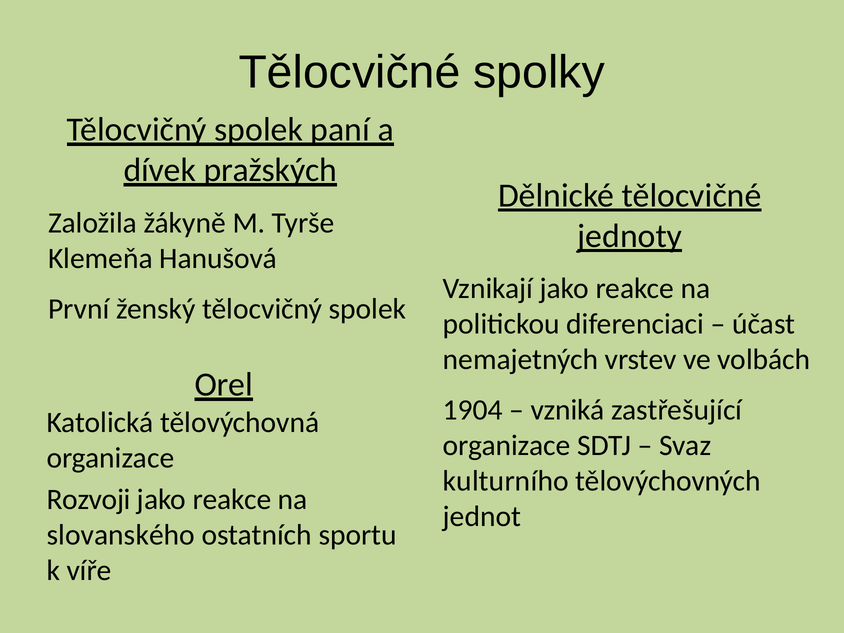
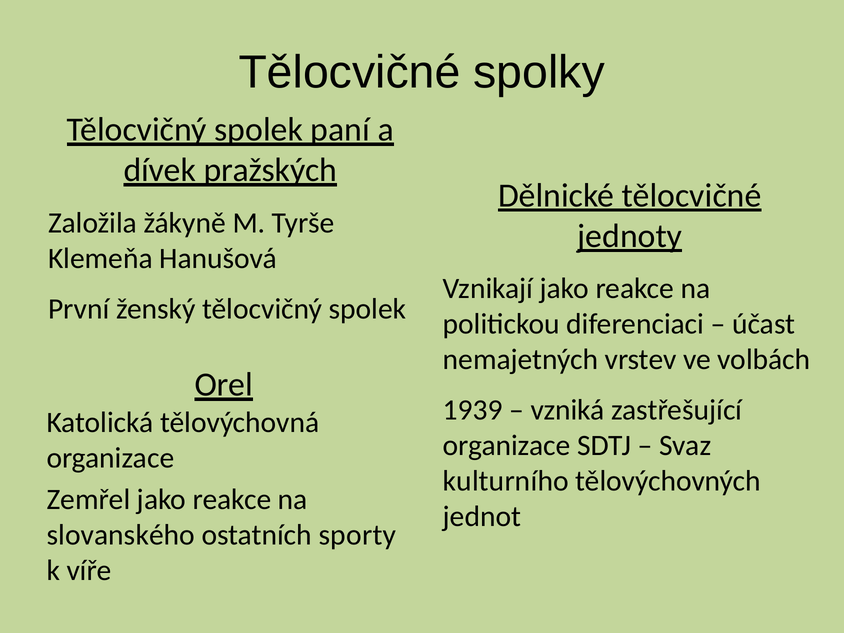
1904: 1904 -> 1939
Rozvoji: Rozvoji -> Zemřel
sportu: sportu -> sporty
